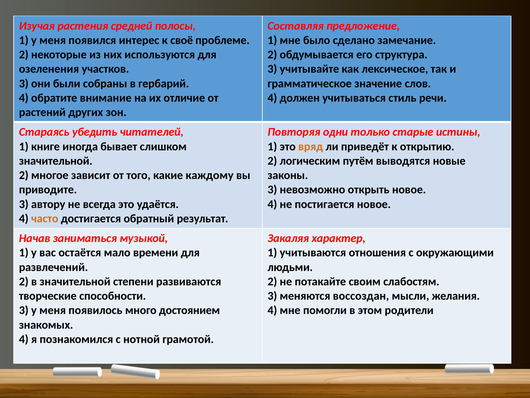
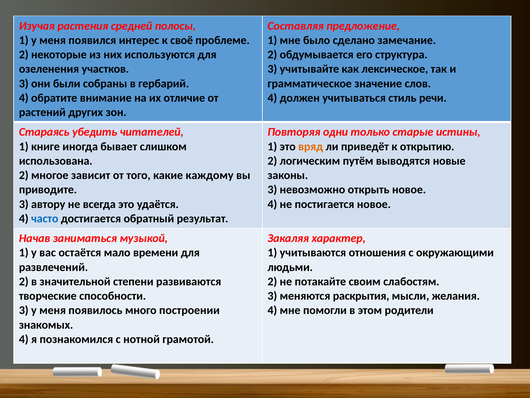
значительной at (56, 161): значительной -> использована
часто colour: orange -> blue
воссоздан: воссоздан -> раскрытия
достоянием: достоянием -> построении
